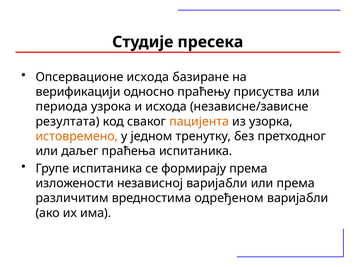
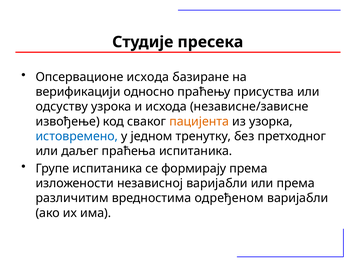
периода: периода -> одсуству
резултата: резултата -> извођење
истовремено colour: orange -> blue
